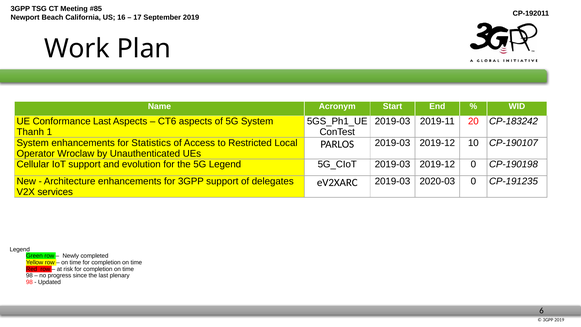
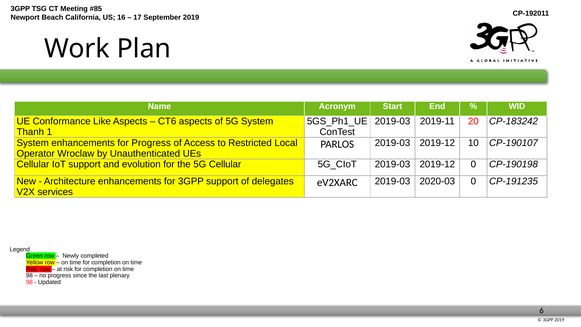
Conformance Last: Last -> Like
for Statistics: Statistics -> Progress
5G Legend: Legend -> Cellular
